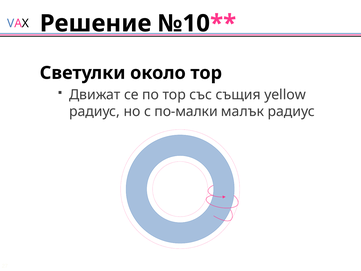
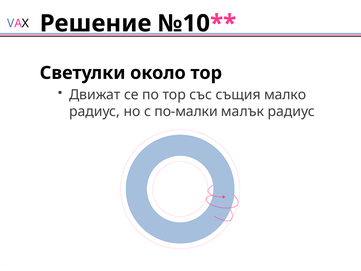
yellow: yellow -> малко
